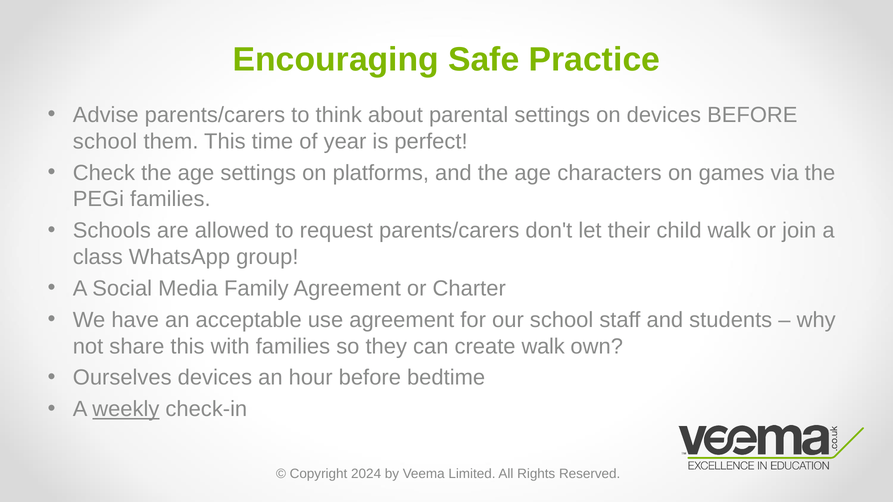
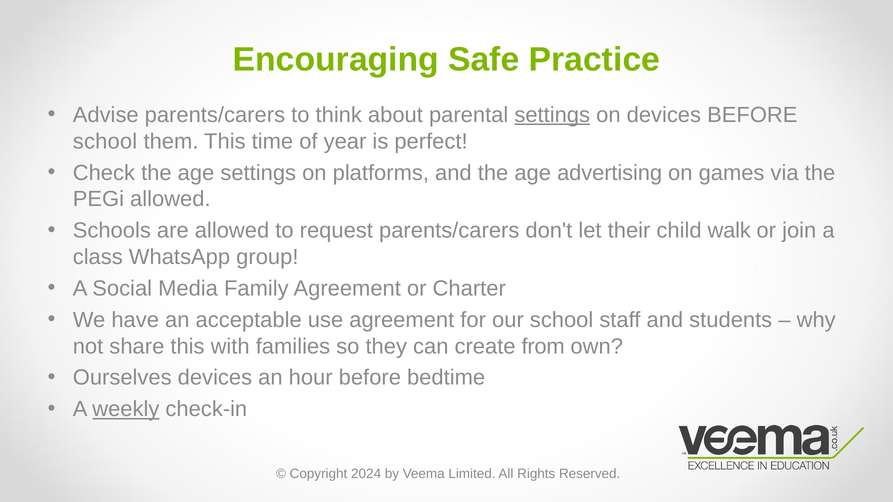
settings at (552, 115) underline: none -> present
characters: characters -> advertising
PEGi families: families -> allowed
create walk: walk -> from
